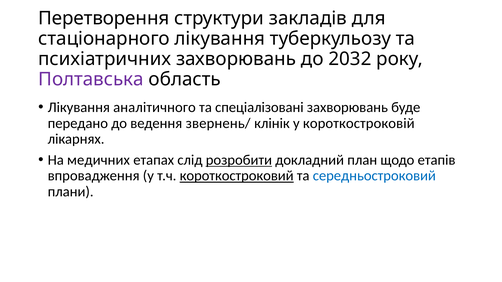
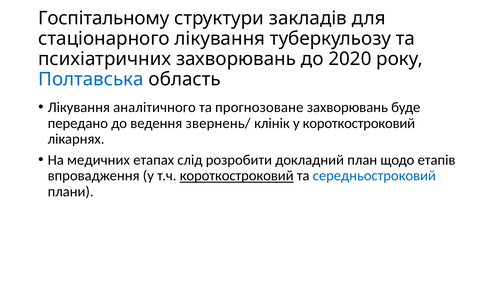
Перетворення: Перетворення -> Госпітальному
2032: 2032 -> 2020
Полтавська colour: purple -> blue
спеціалізовані: спеціалізовані -> прогнозоване
у короткостроковій: короткостроковій -> короткостроковий
розробити underline: present -> none
